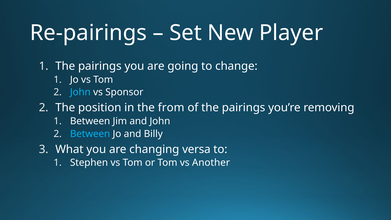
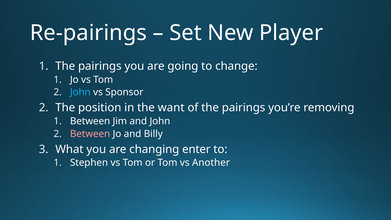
from: from -> want
Between at (90, 134) colour: light blue -> pink
versa: versa -> enter
